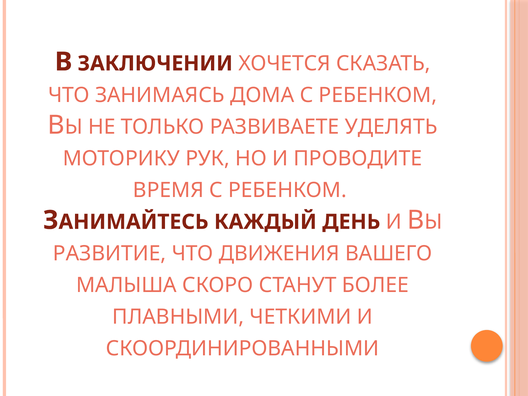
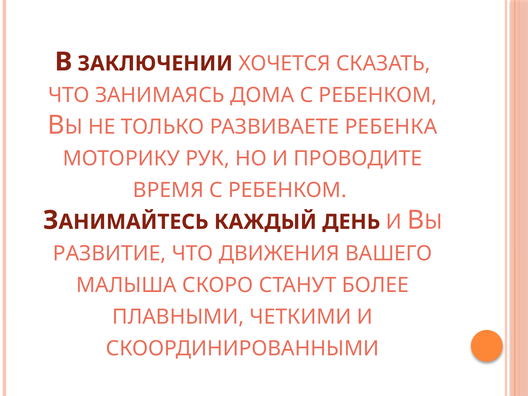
УДЕЛЯТЬ: УДЕЛЯТЬ -> РЕБЕНКА
